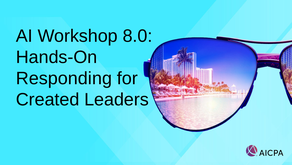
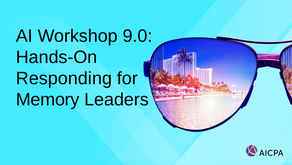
8.0: 8.0 -> 9.0
Created: Created -> Memory
